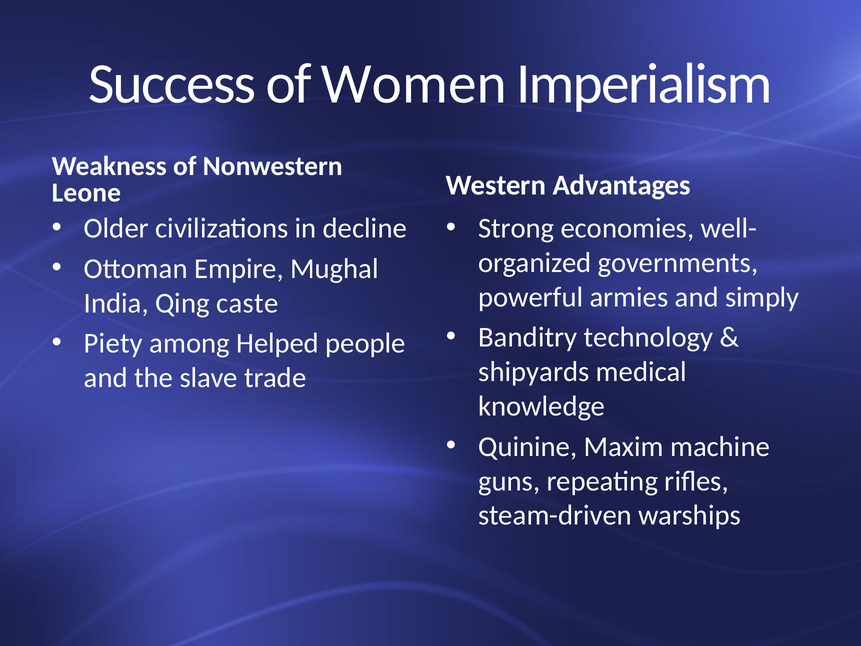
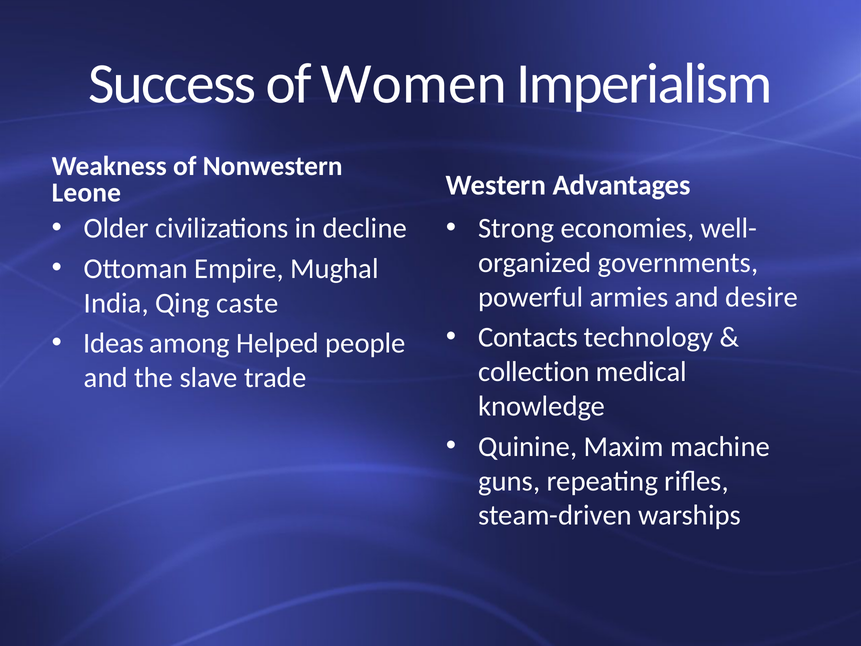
simply: simply -> desire
Banditry: Banditry -> Contacts
Piety: Piety -> Ideas
shipyards: shipyards -> collection
